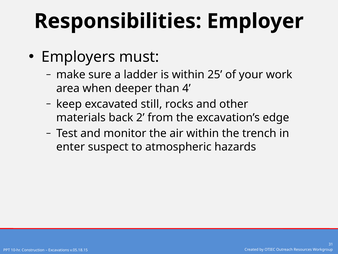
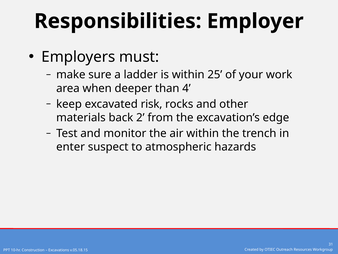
still: still -> risk
